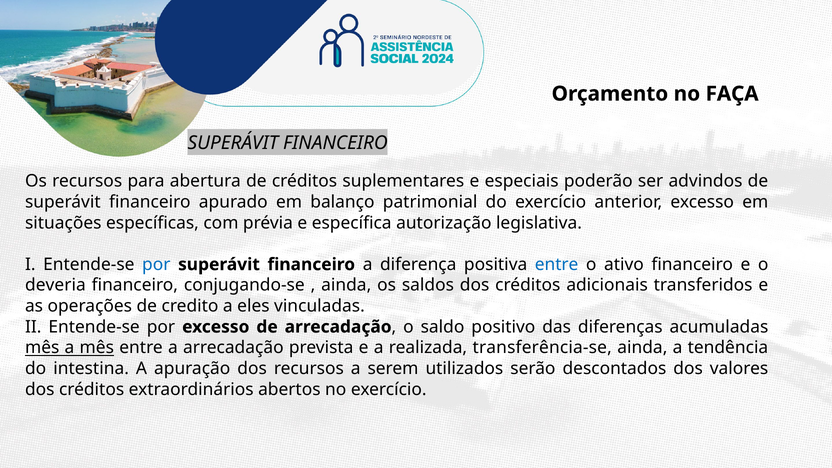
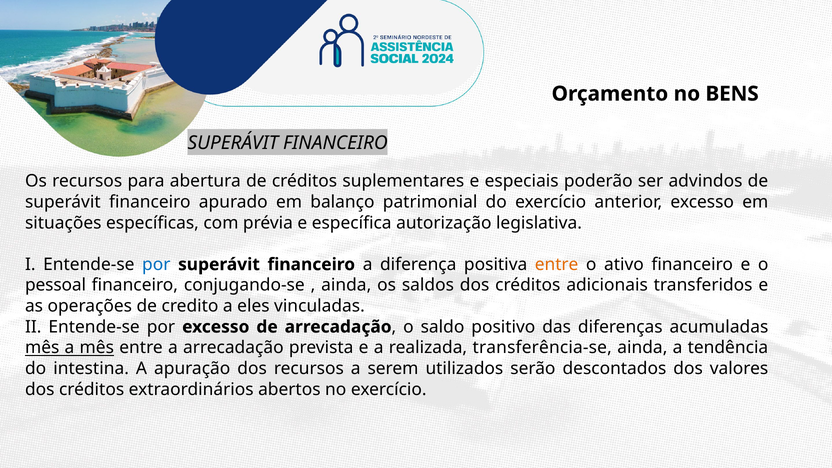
FAÇA: FAÇA -> BENS
entre at (557, 264) colour: blue -> orange
deveria: deveria -> pessoal
